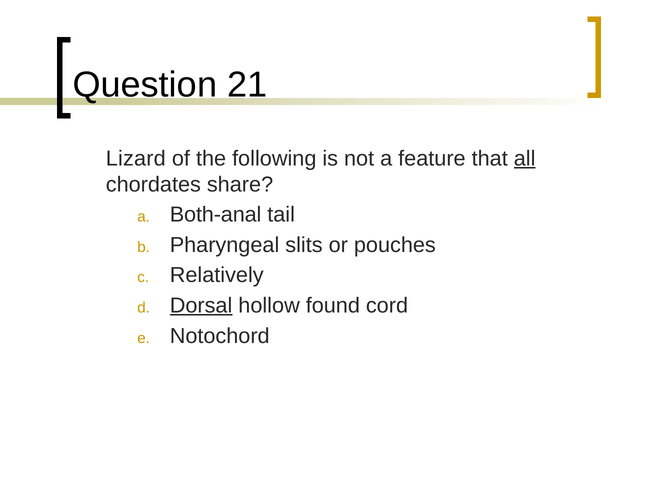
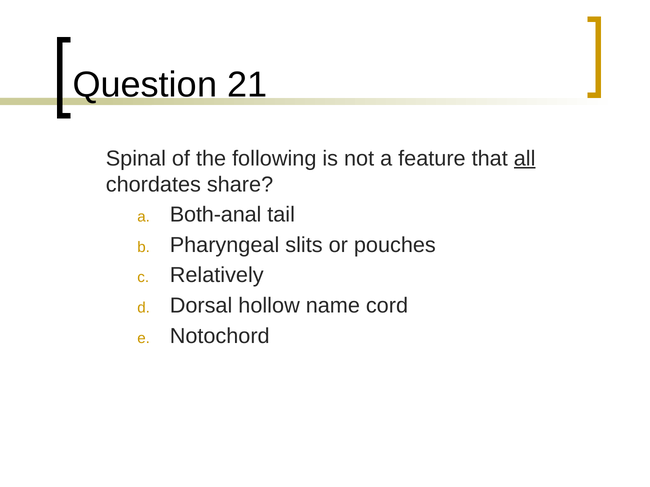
Lizard: Lizard -> Spinal
Dorsal underline: present -> none
found: found -> name
